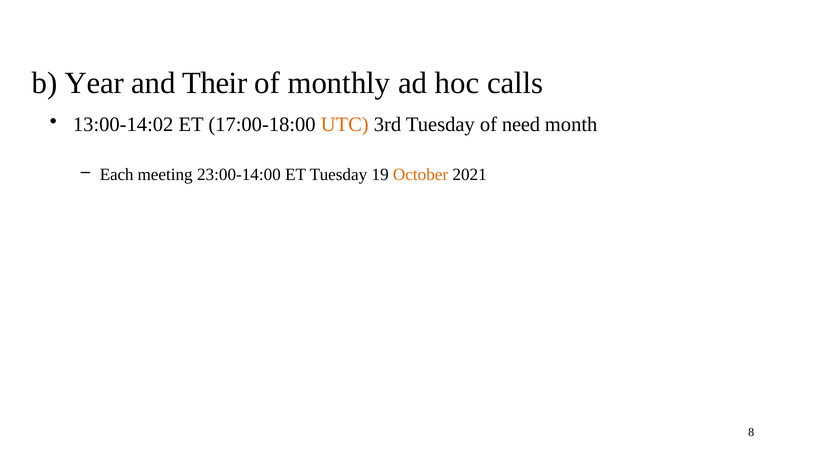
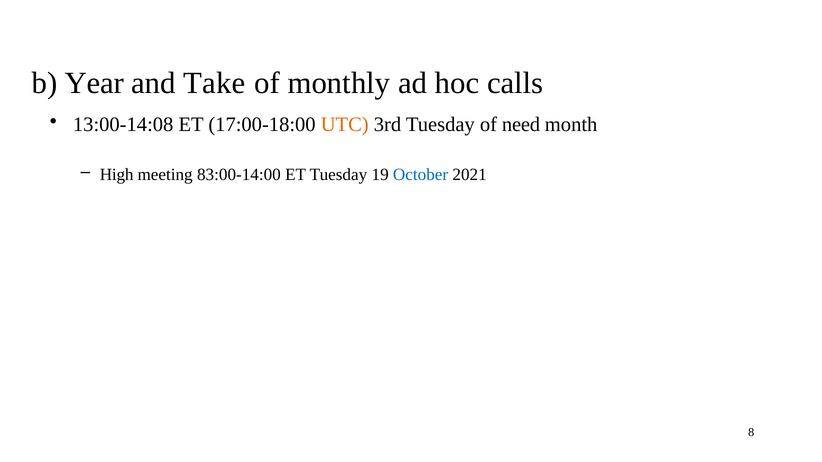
Their: Their -> Take
13:00-14:02: 13:00-14:02 -> 13:00-14:08
Each: Each -> High
23:00-14:00: 23:00-14:00 -> 83:00-14:00
October colour: orange -> blue
